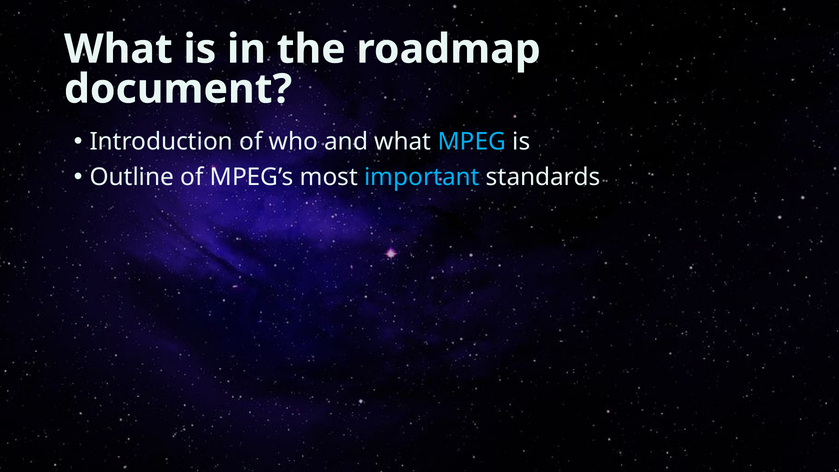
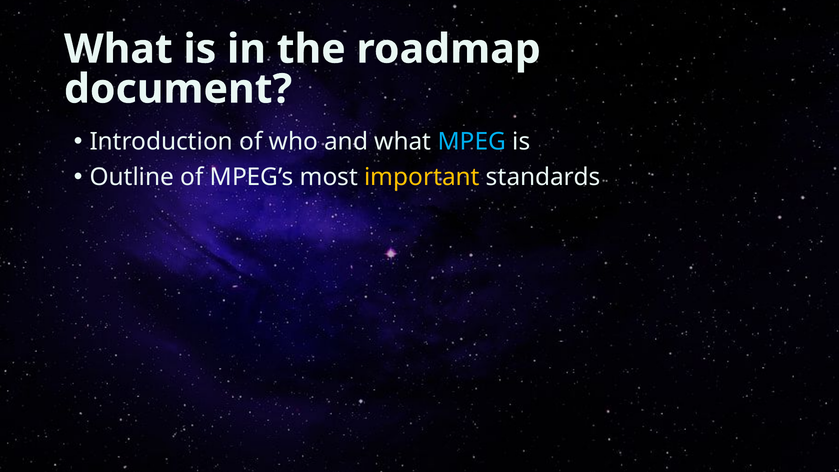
important colour: light blue -> yellow
